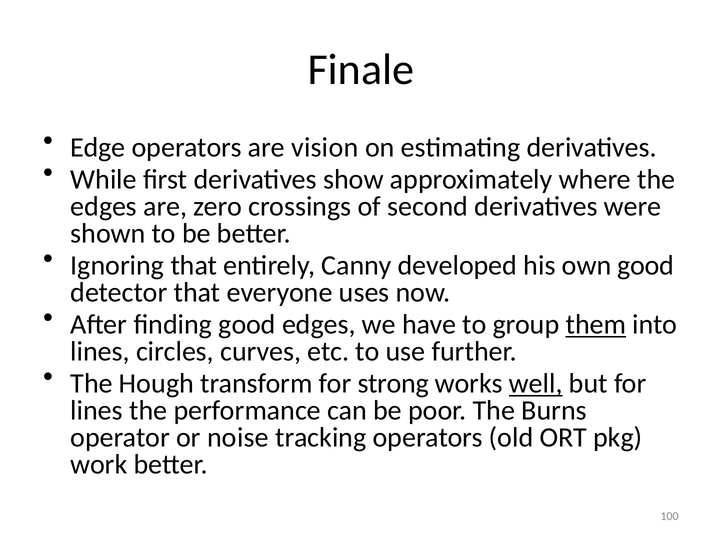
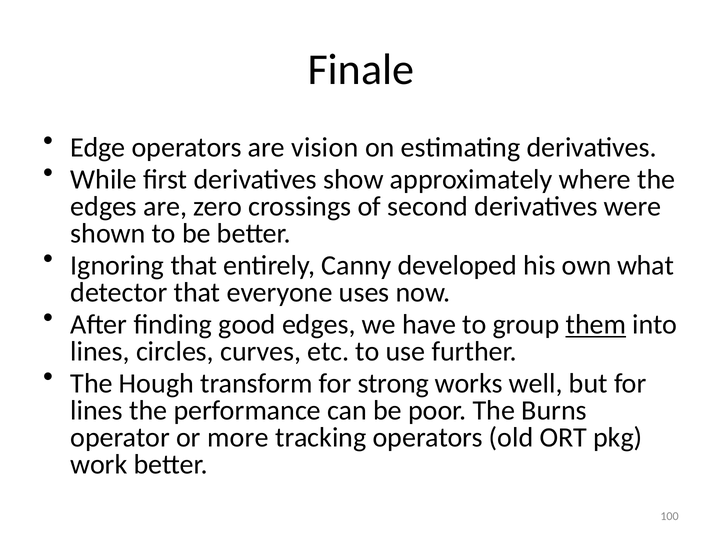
own good: good -> what
well underline: present -> none
noise: noise -> more
